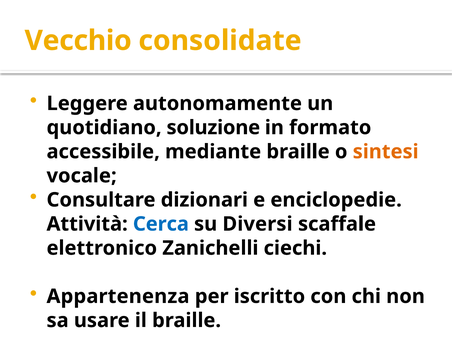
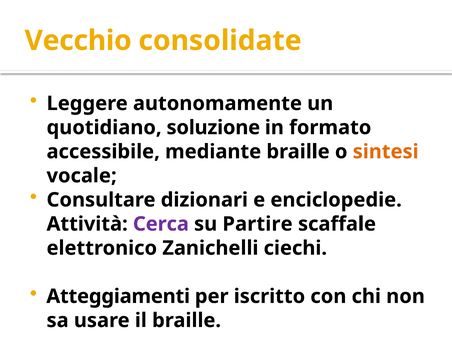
Cerca colour: blue -> purple
Diversi: Diversi -> Partire
Appartenenza: Appartenenza -> Atteggiamenti
